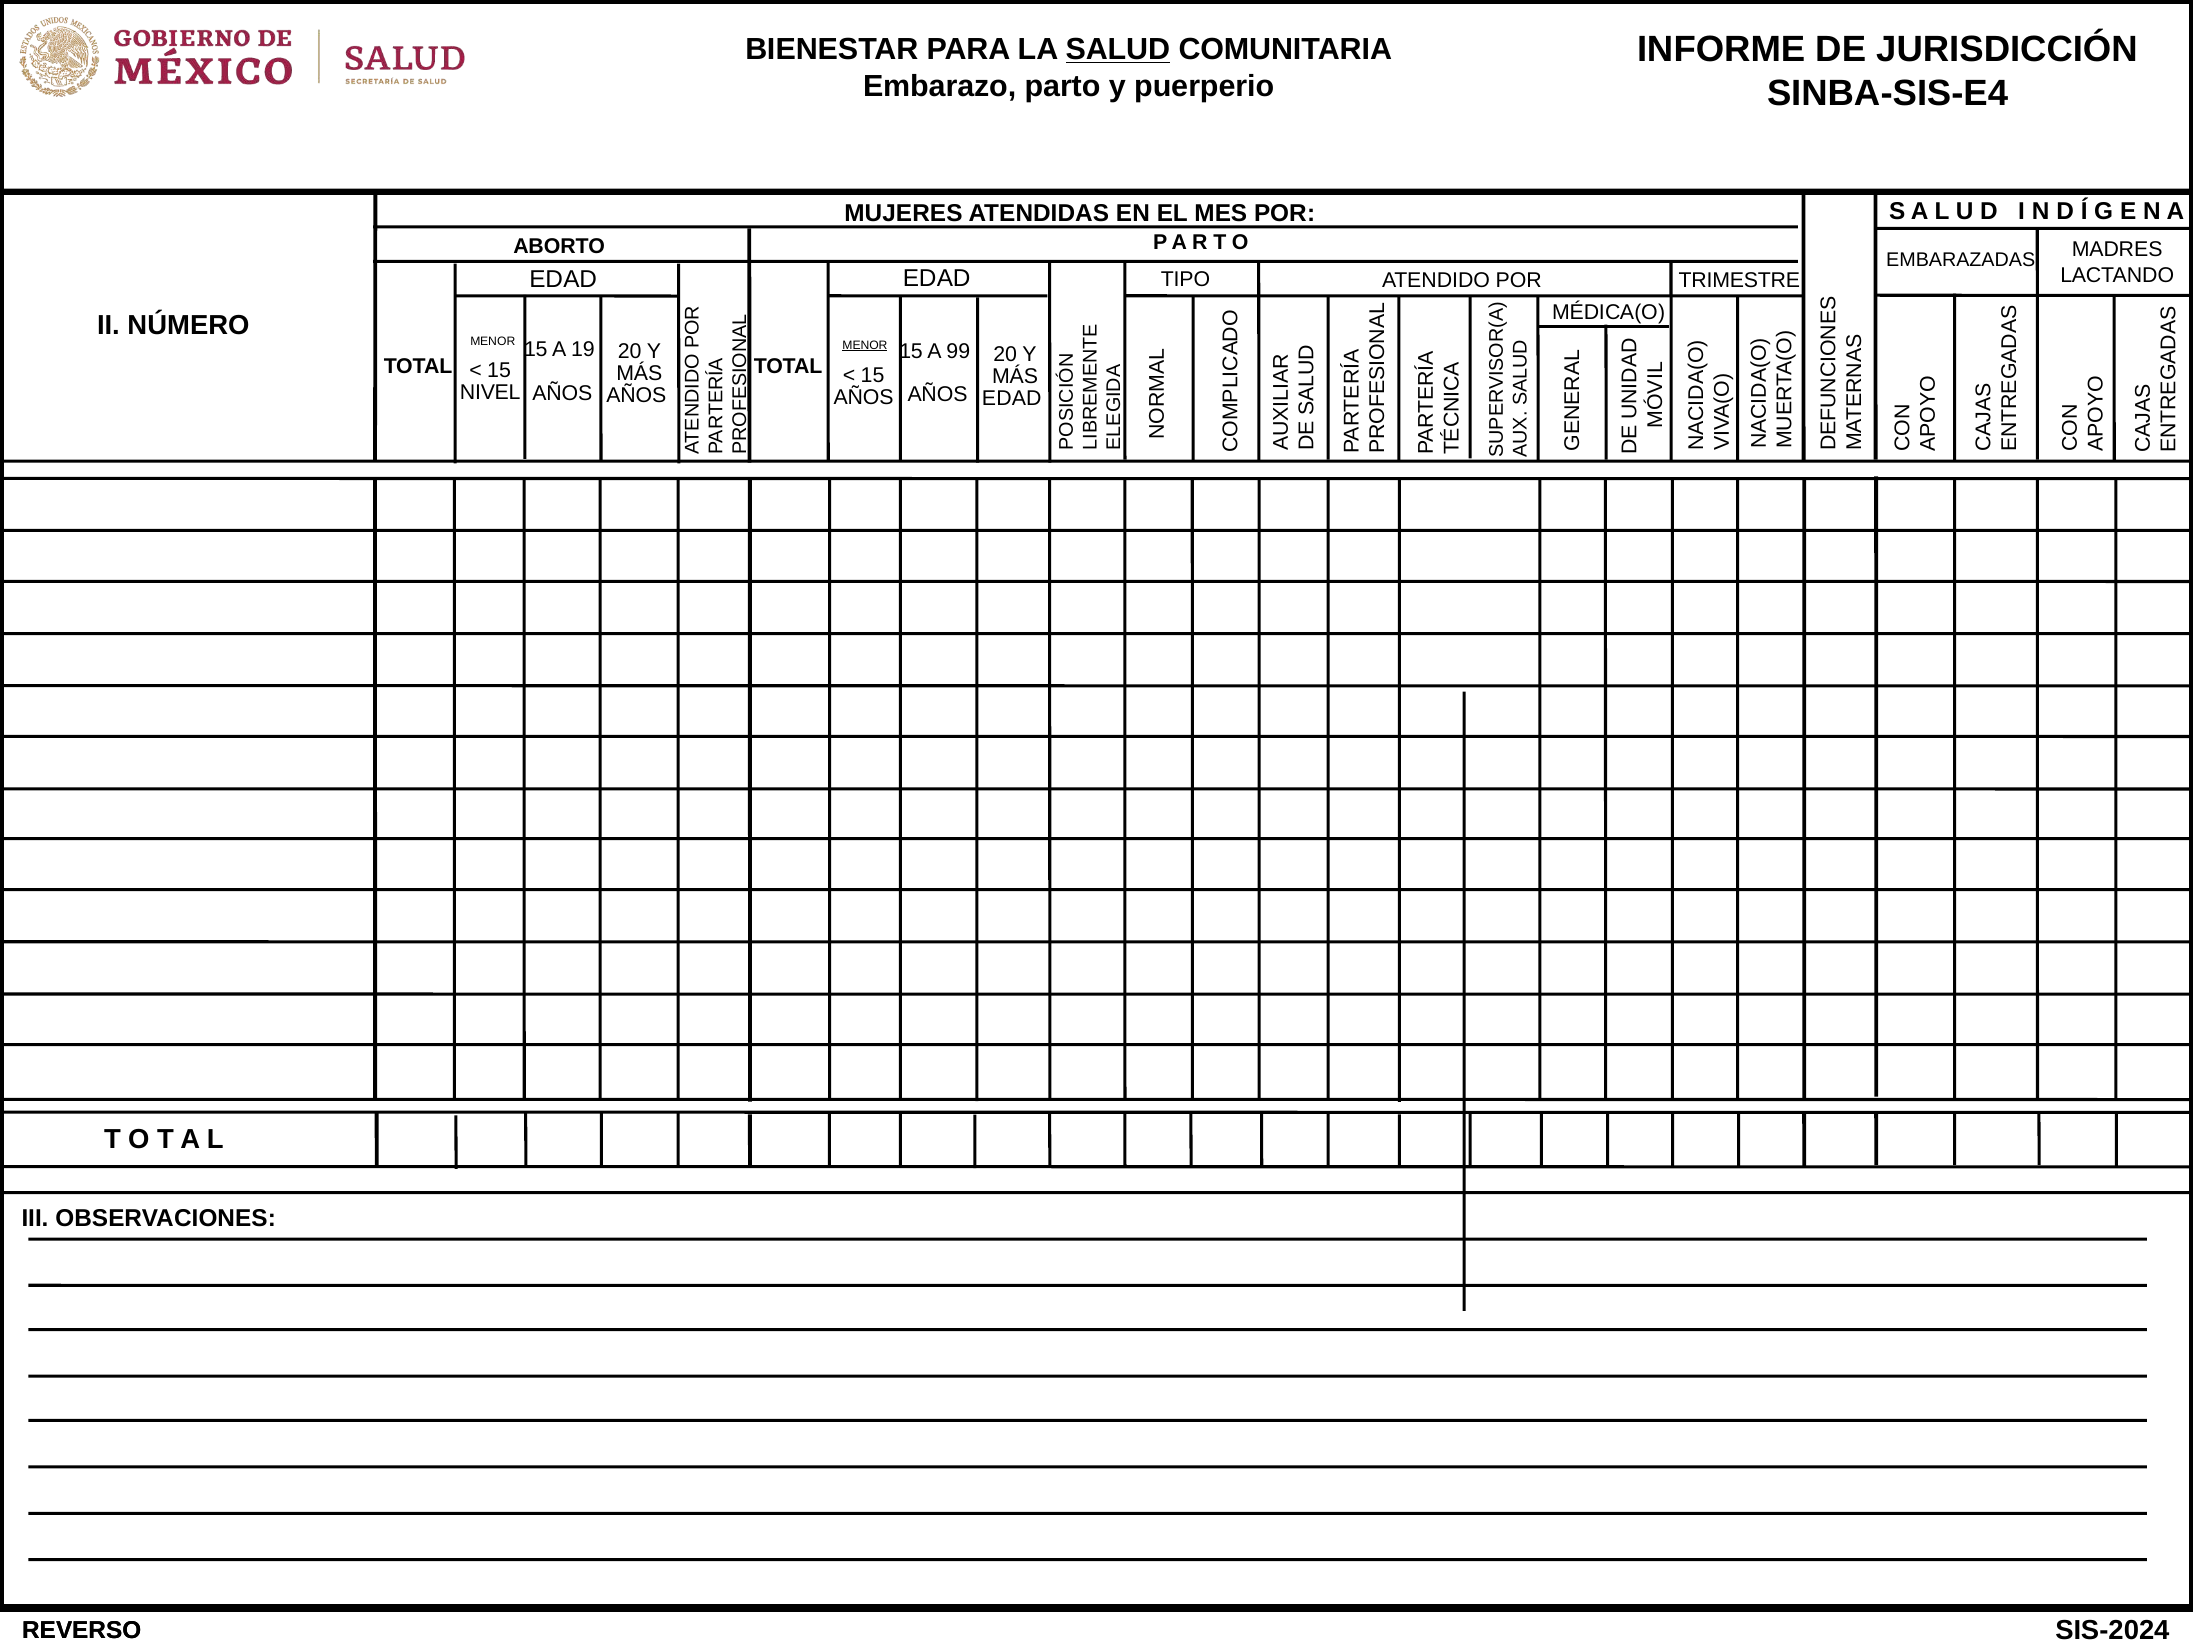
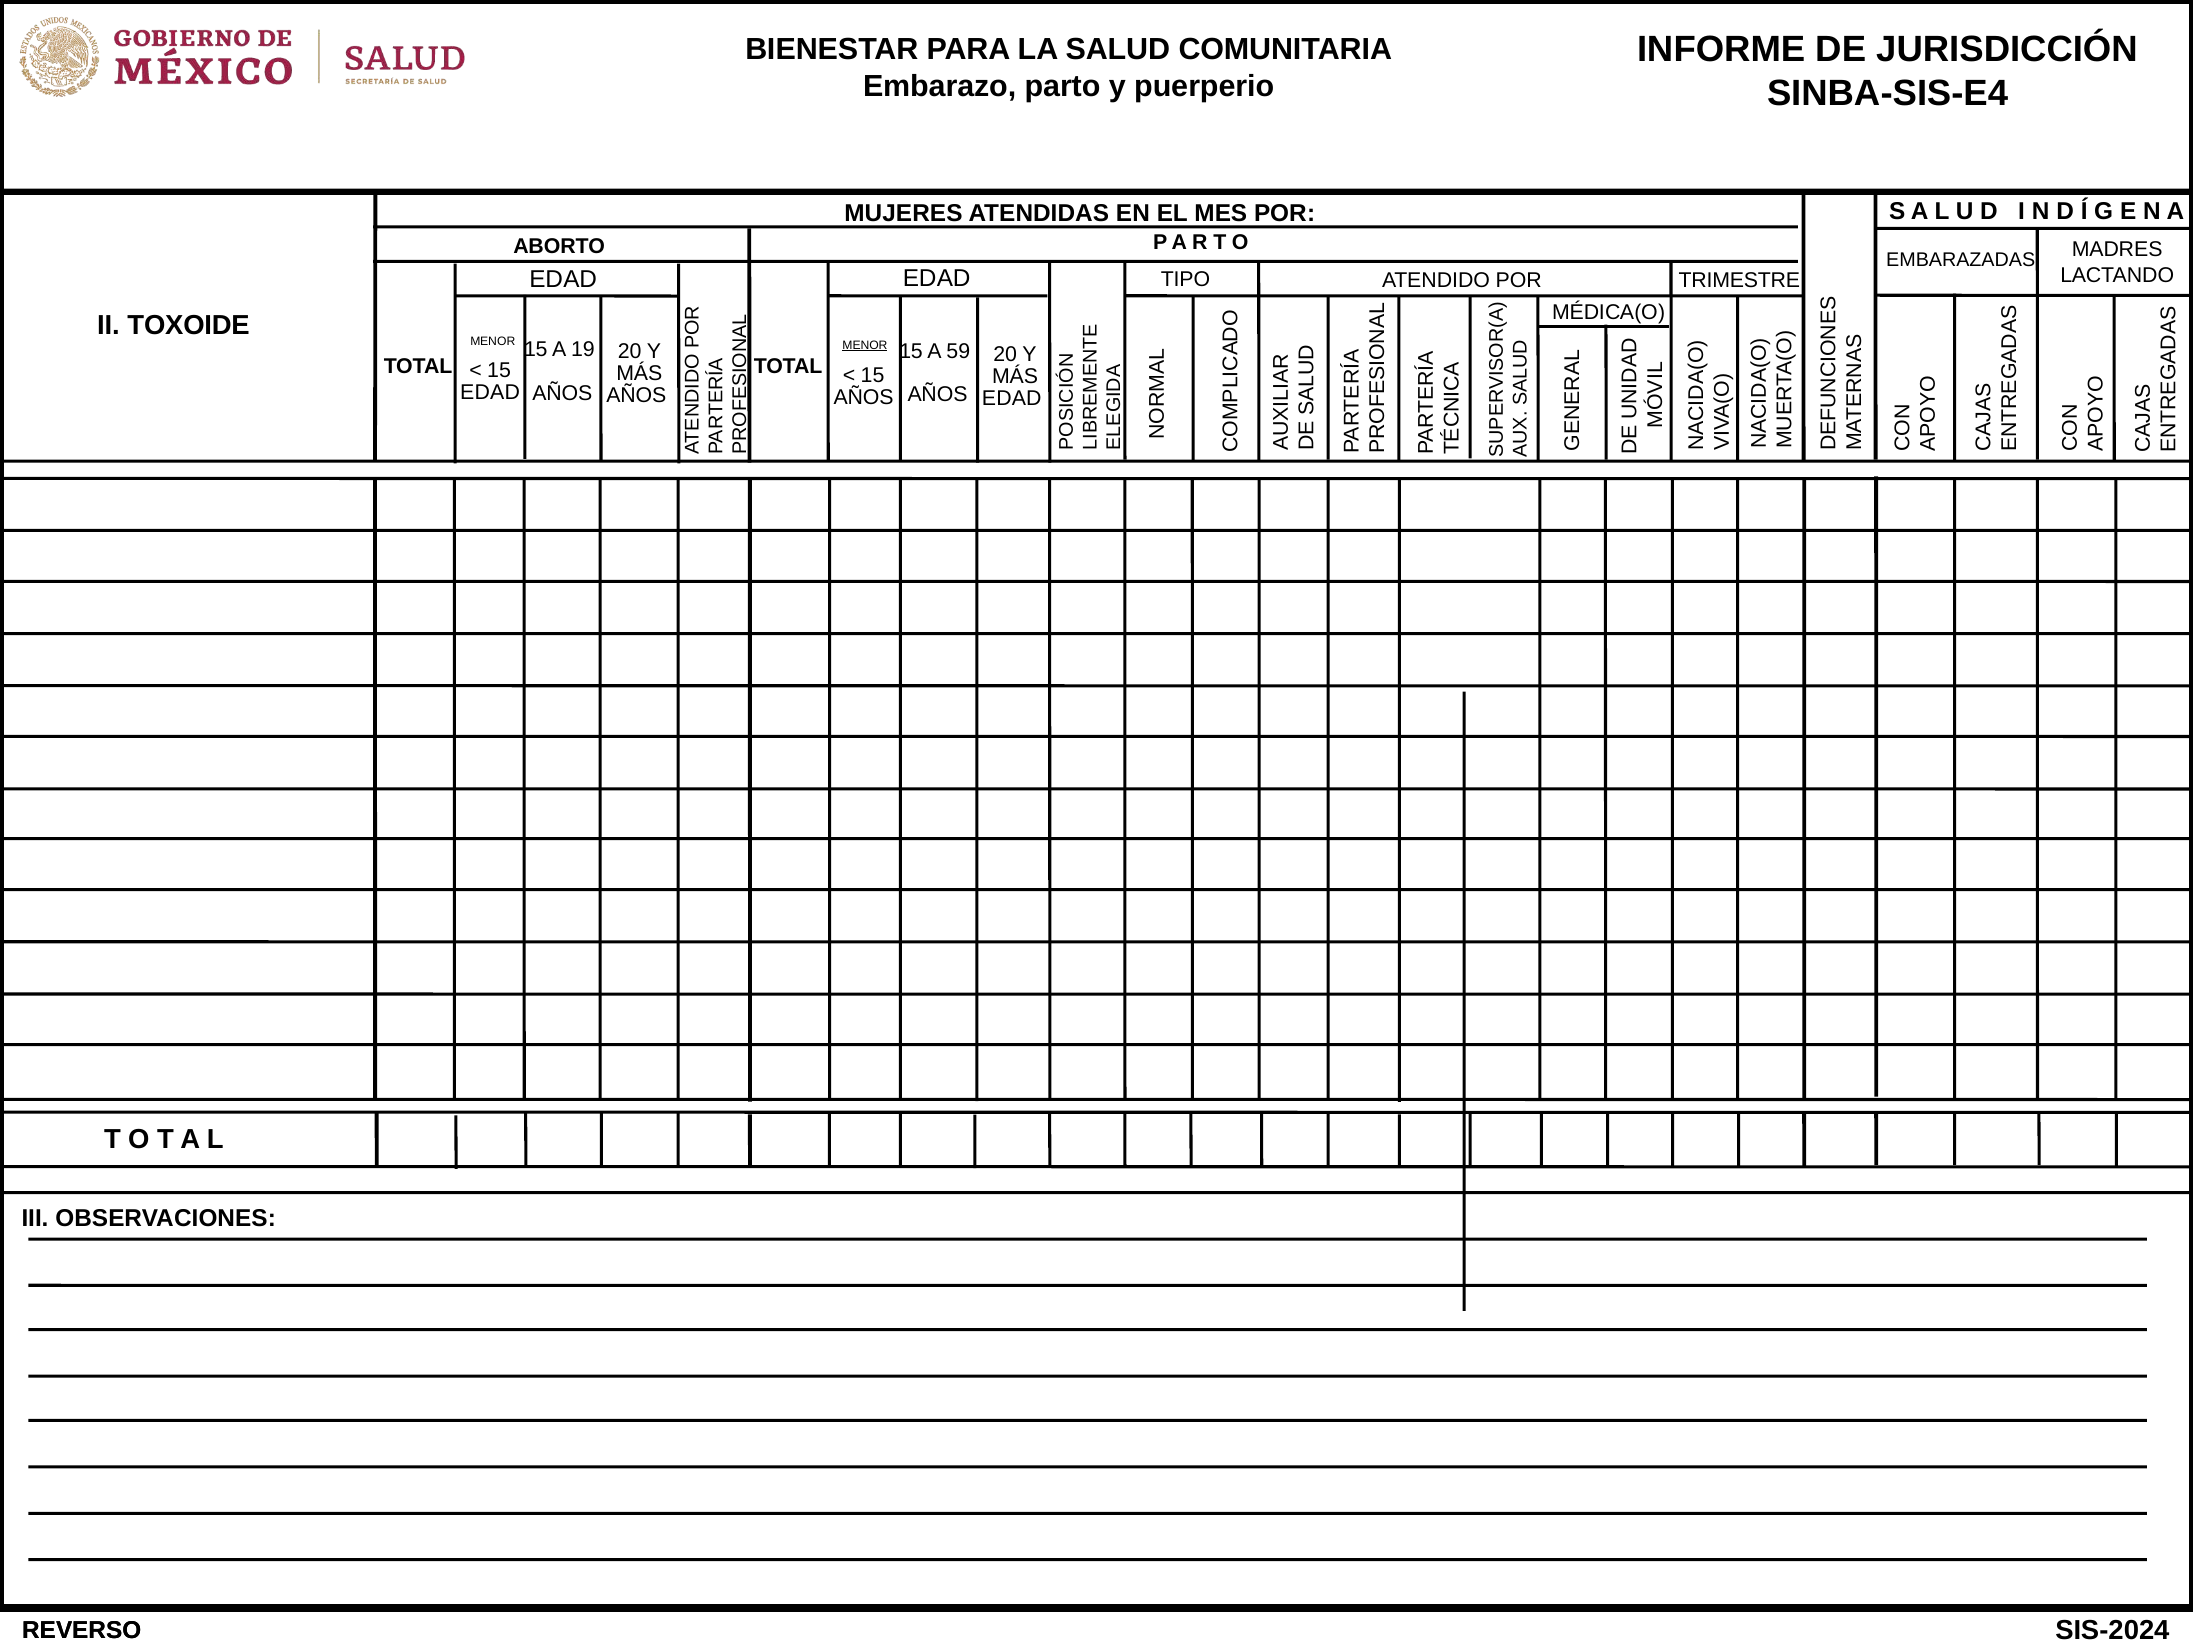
SALUD underline: present -> none
NÚMERO: NÚMERO -> TOXOIDE
99: 99 -> 59
NIVEL at (490, 393): NIVEL -> EDAD
